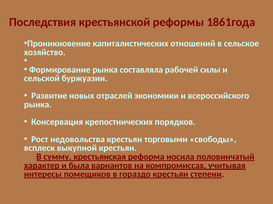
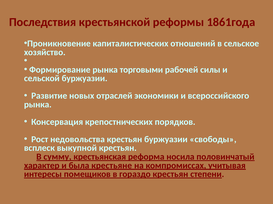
составляла: составляла -> торговыми
крестьян торговыми: торговыми -> буржуазии
вариантов: вариантов -> крестьяне
